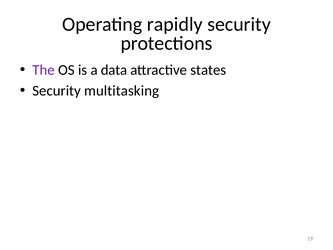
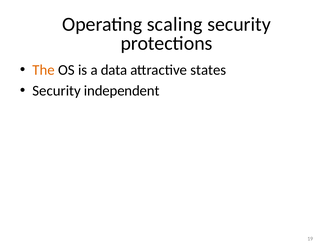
rapidly: rapidly -> scaling
The colour: purple -> orange
multitasking: multitasking -> independent
